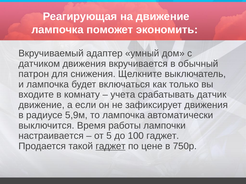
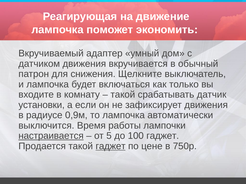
учета at (123, 95): учета -> такой
движение at (42, 105): движение -> установки
5,9м: 5,9м -> 0,9м
настраивается underline: none -> present
